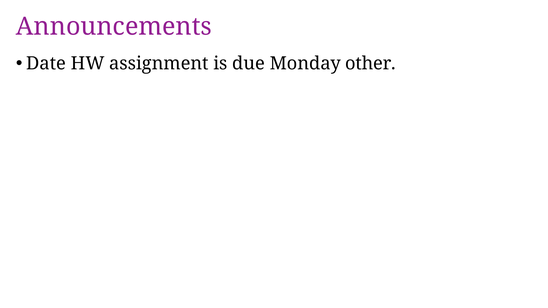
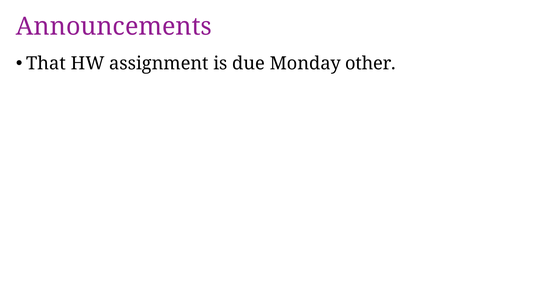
Date: Date -> That
